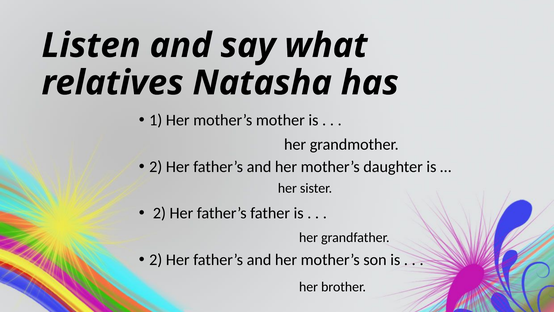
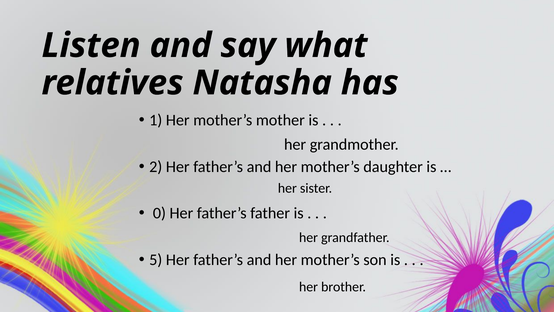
2 at (159, 213): 2 -> 0
2 at (156, 259): 2 -> 5
